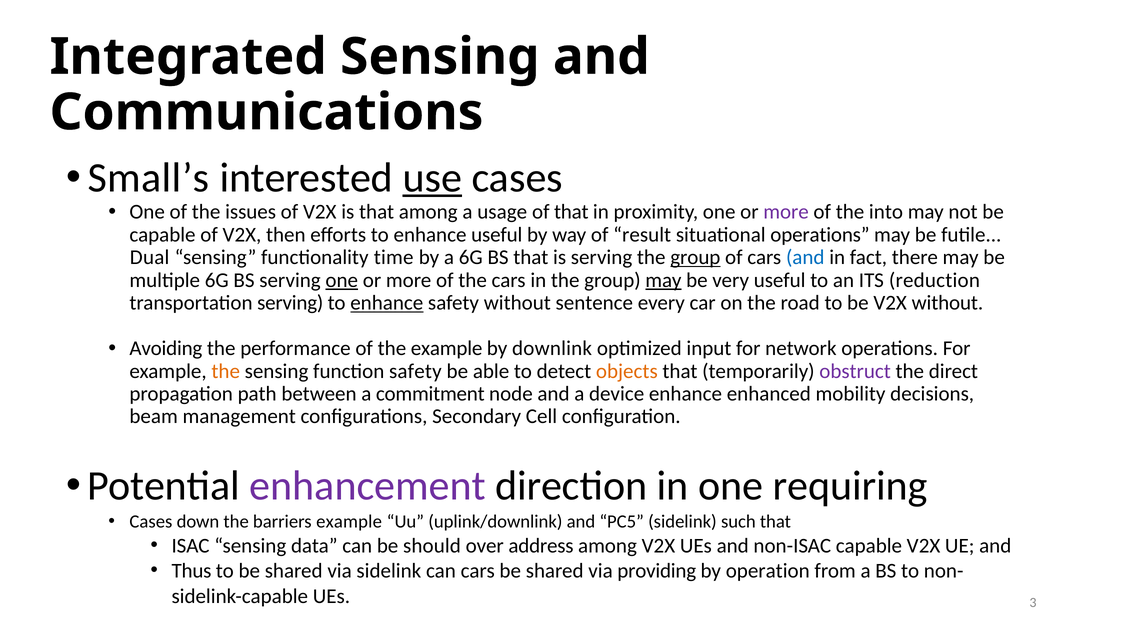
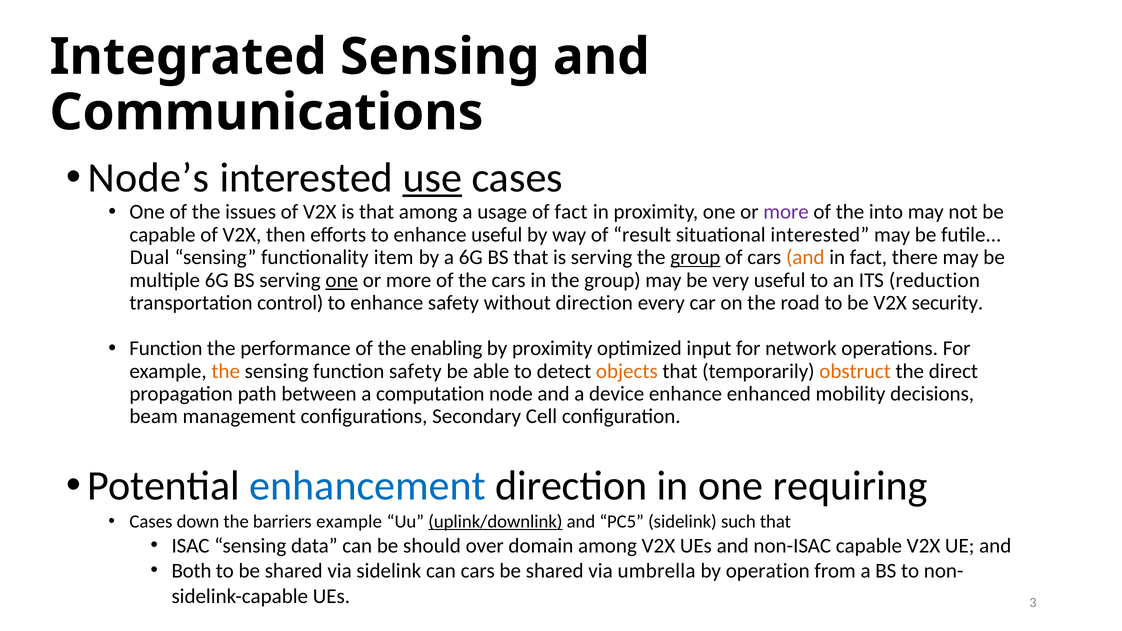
Small’s: Small’s -> Node’s
of that: that -> fact
situational operations: operations -> interested
time: time -> item
and at (805, 258) colour: blue -> orange
may at (663, 280) underline: present -> none
transportation serving: serving -> control
enhance at (387, 303) underline: present -> none
without sentence: sentence -> direction
V2X without: without -> security
Avoiding at (166, 348): Avoiding -> Function
the example: example -> enabling
by downlink: downlink -> proximity
obstruct colour: purple -> orange
commitment: commitment -> computation
enhancement colour: purple -> blue
uplink/downlink underline: none -> present
address: address -> domain
Thus: Thus -> Both
providing: providing -> umbrella
